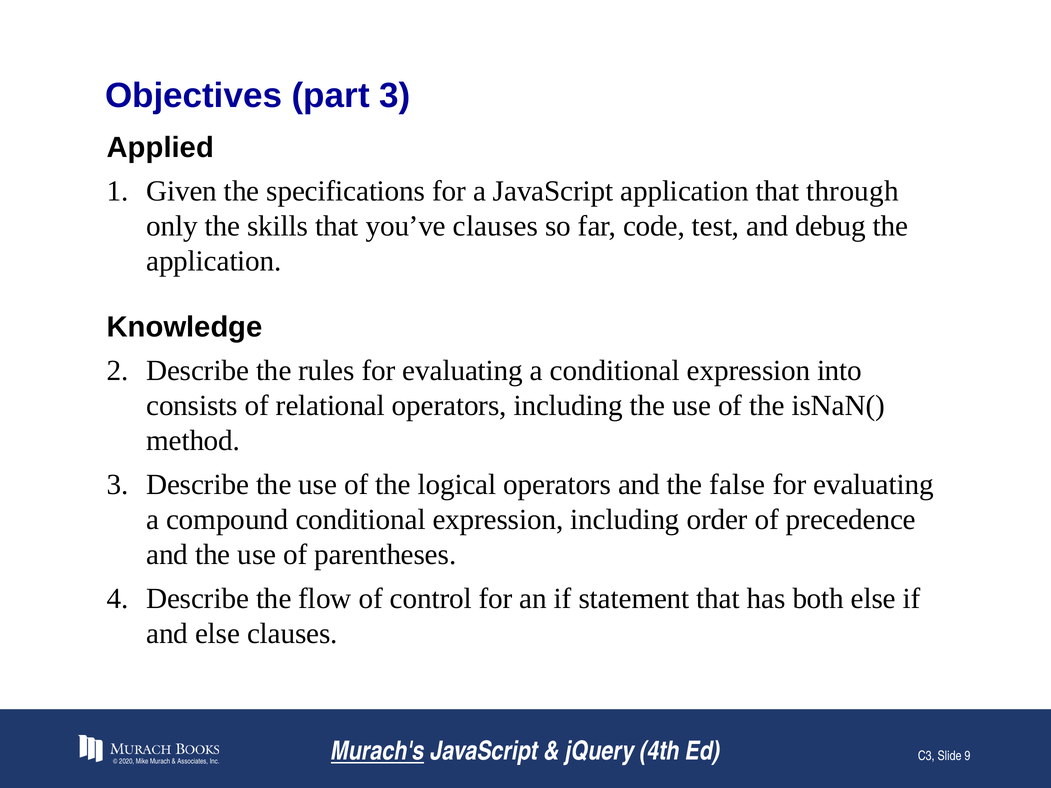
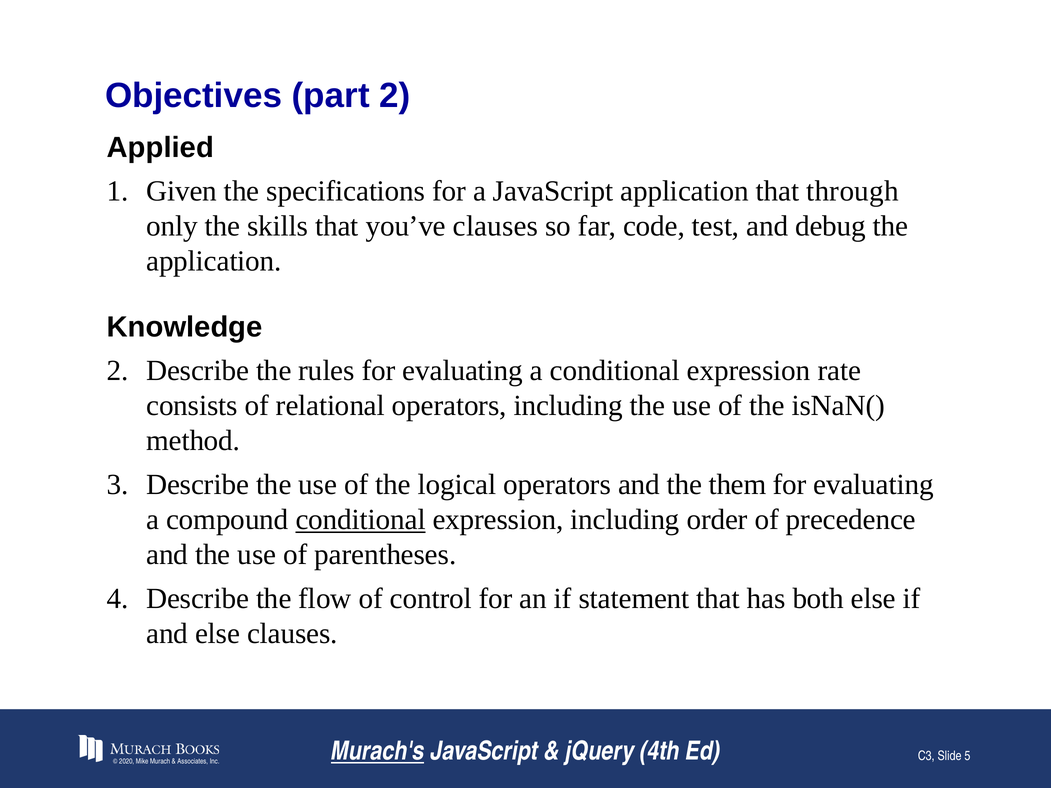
part 3: 3 -> 2
into: into -> rate
false: false -> them
conditional at (361, 520) underline: none -> present
9: 9 -> 5
